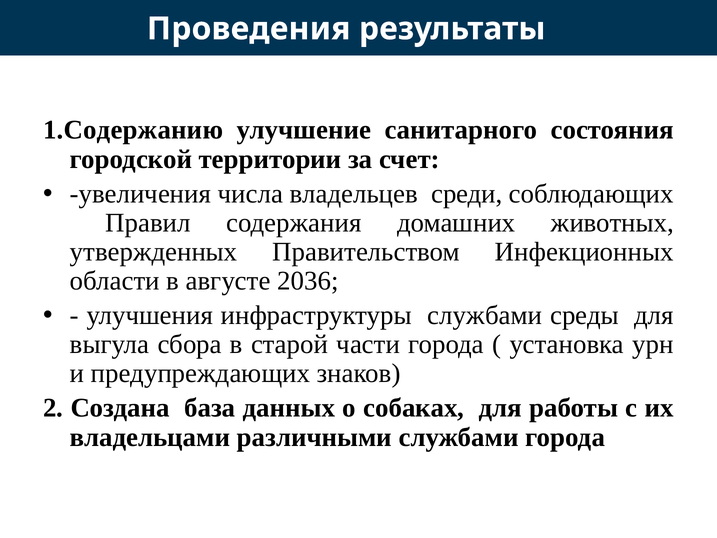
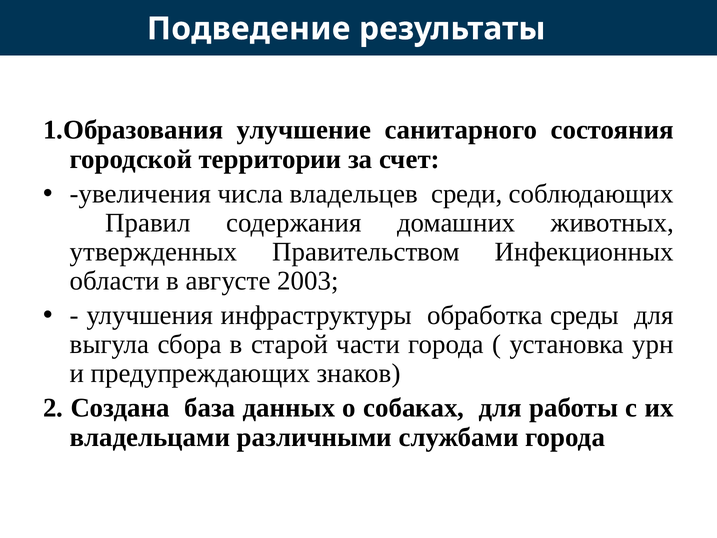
Проведения: Проведения -> Подведение
1.Содержанию: 1.Содержанию -> 1.Образования
2036: 2036 -> 2003
инфраструктуры службами: службами -> обработка
